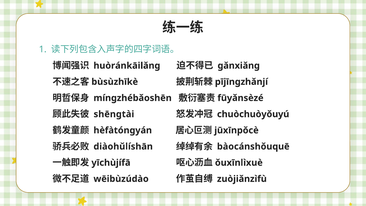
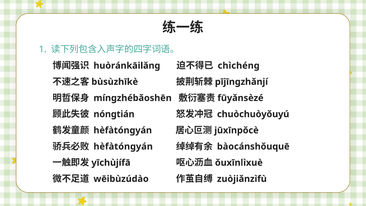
gǎnxiǎng: gǎnxiǎng -> chìchénɡ
shēngtài: shēngtài -> nóngtián
diàohǔlíshān at (123, 146): diàohǔlíshān -> hèfàtóngyán
